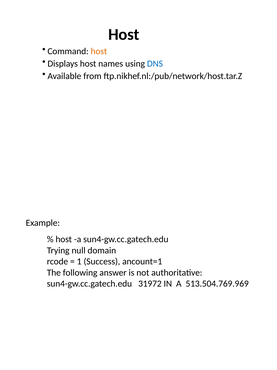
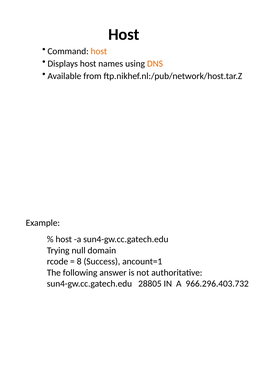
DNS colour: blue -> orange
1: 1 -> 8
31972: 31972 -> 28805
513.504.769.969: 513.504.769.969 -> 966.296.403.732
